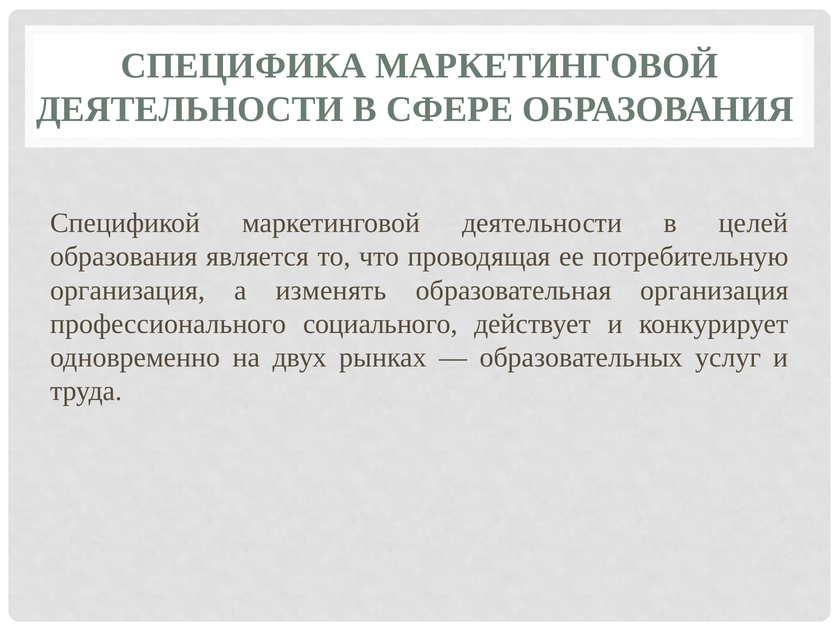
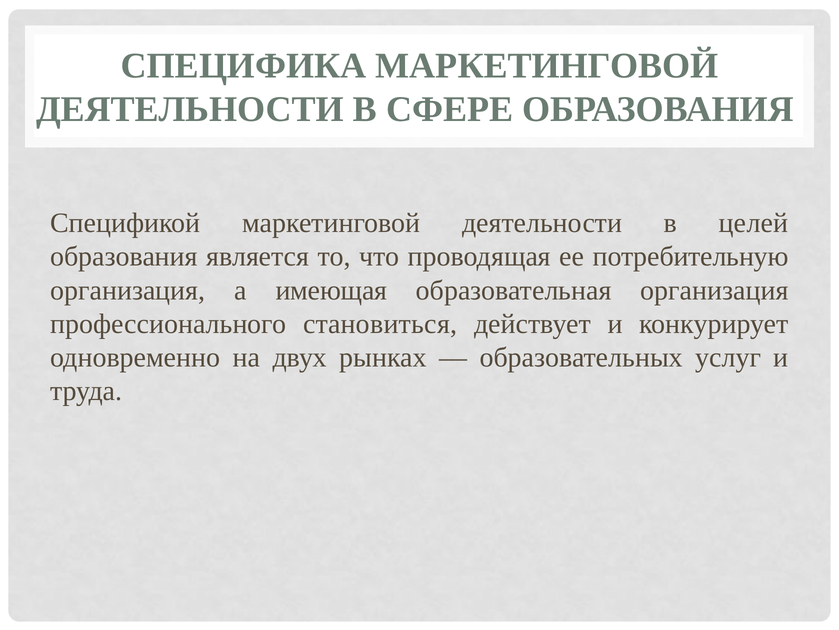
изменять: изменять -> имеющая
социального: социального -> становиться
